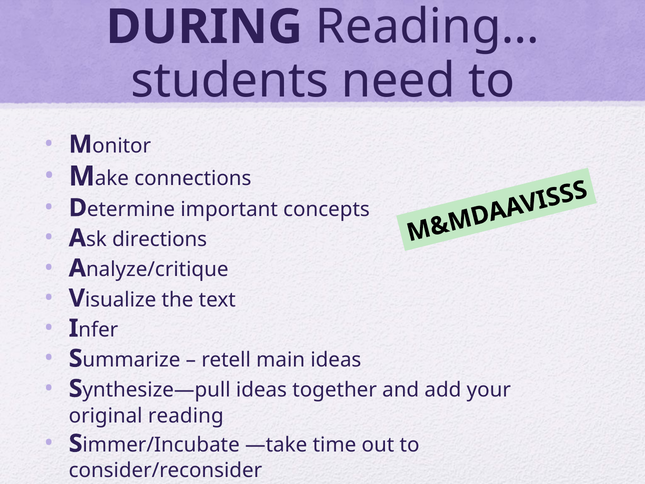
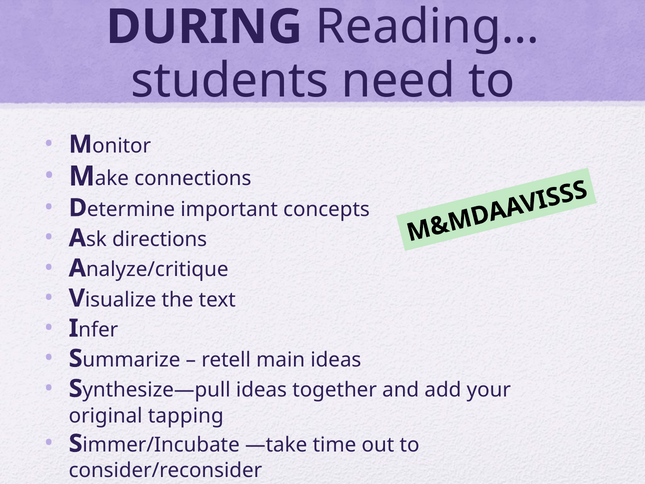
reading: reading -> tapping
